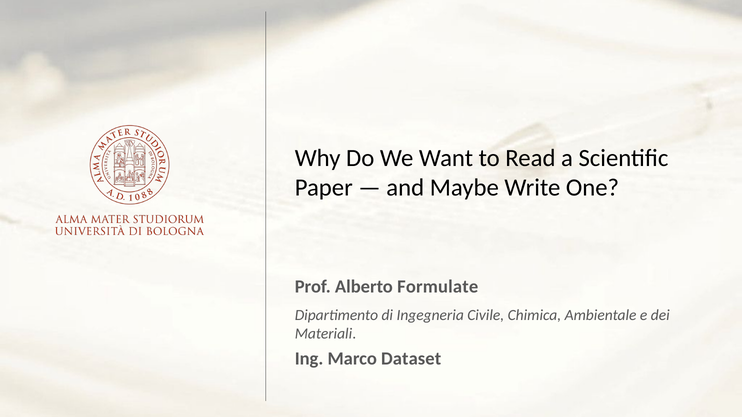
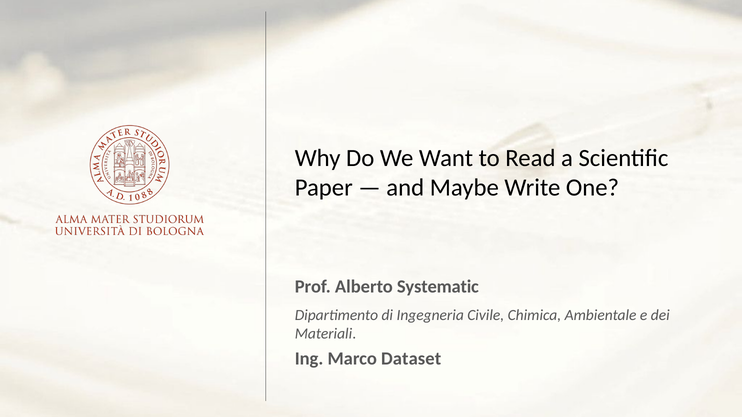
Formulate: Formulate -> Systematic
